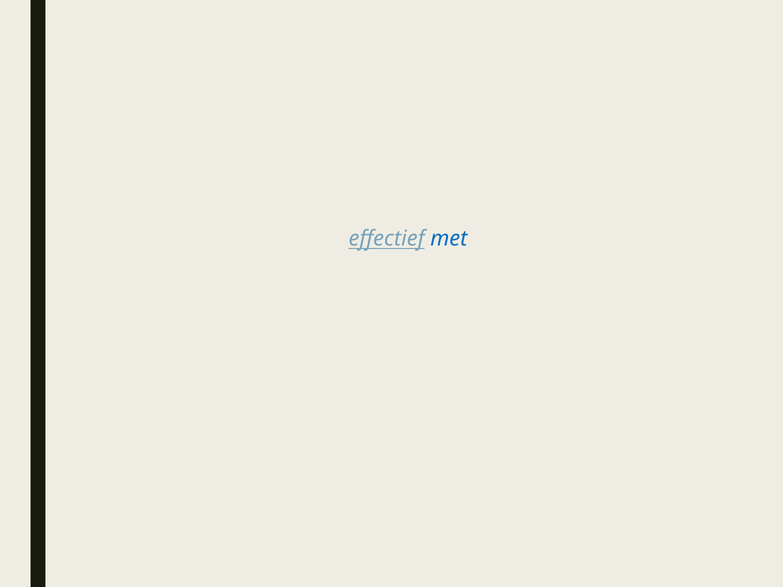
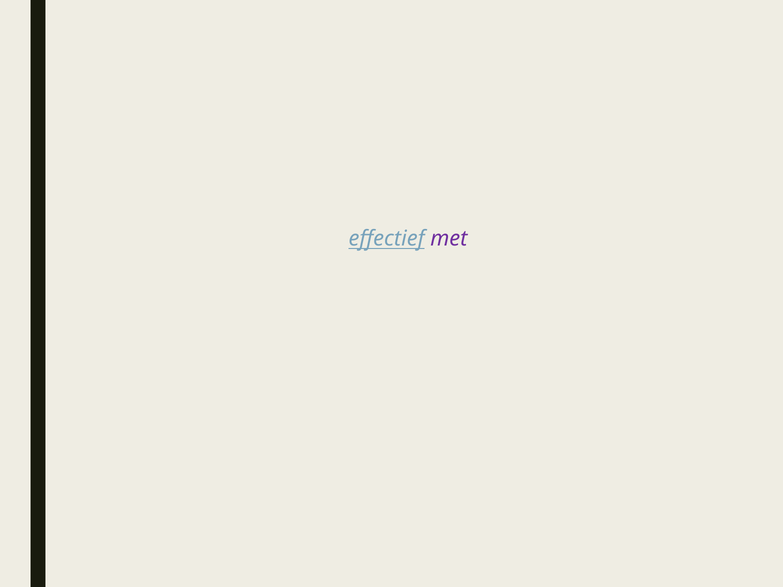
met colour: blue -> purple
